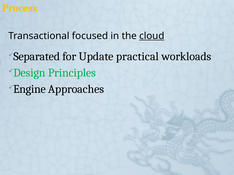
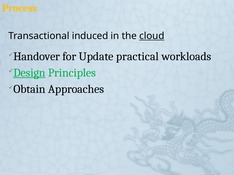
focused: focused -> induced
Separated: Separated -> Handover
Design underline: none -> present
Engine: Engine -> Obtain
